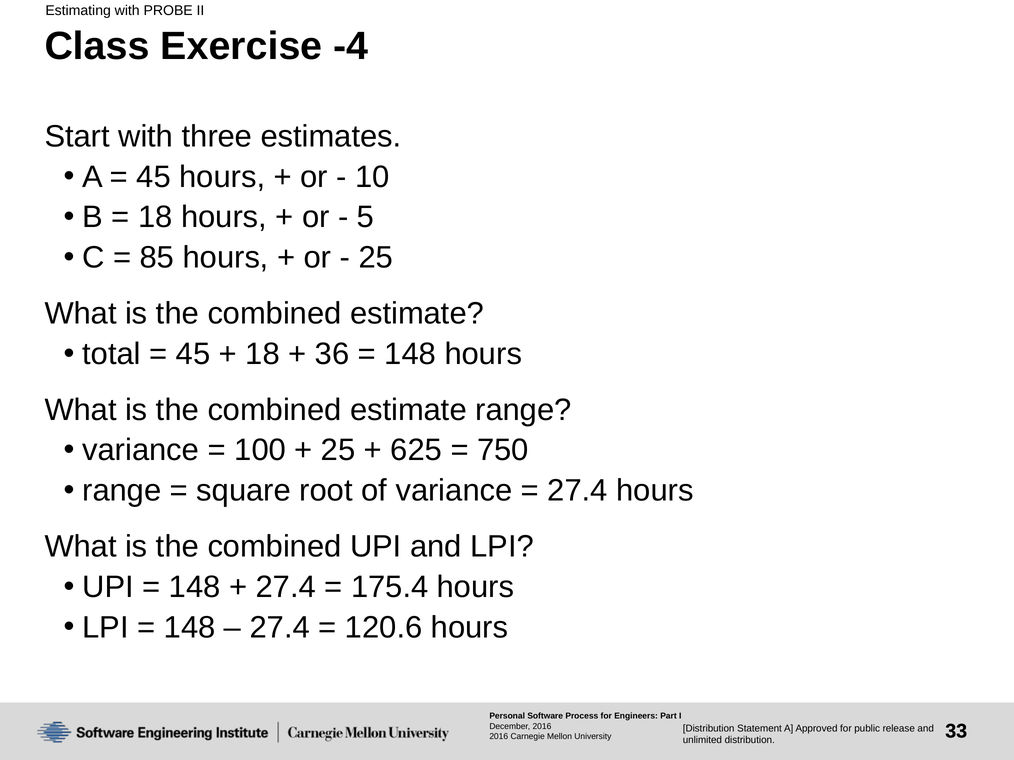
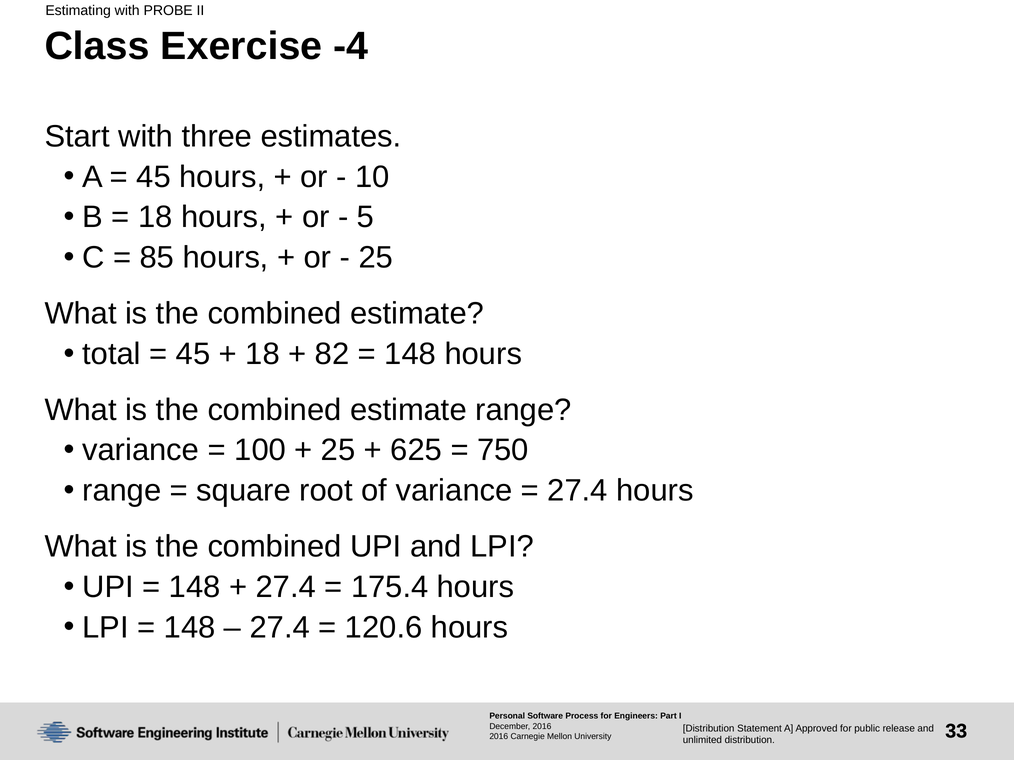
36: 36 -> 82
